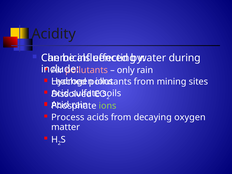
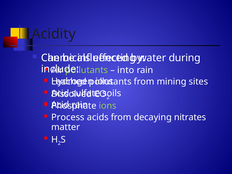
pollutants at (87, 70) colour: pink -> light green
only: only -> into
oxygen: oxygen -> nitrates
